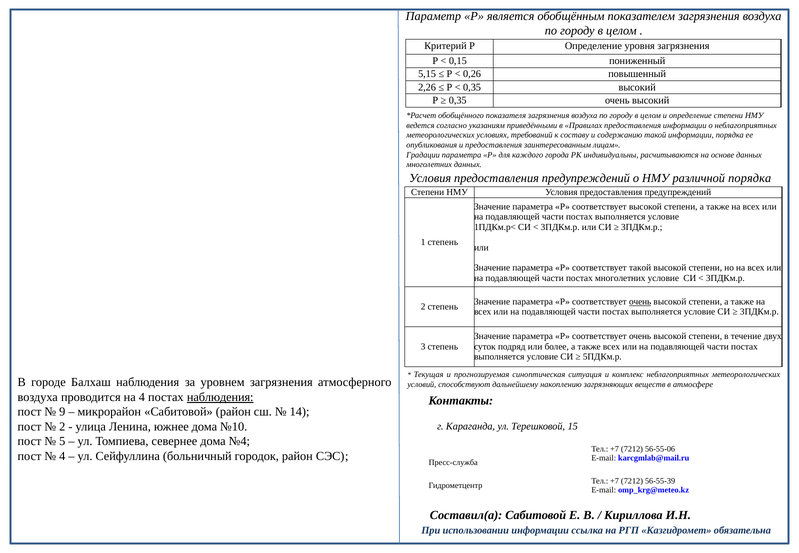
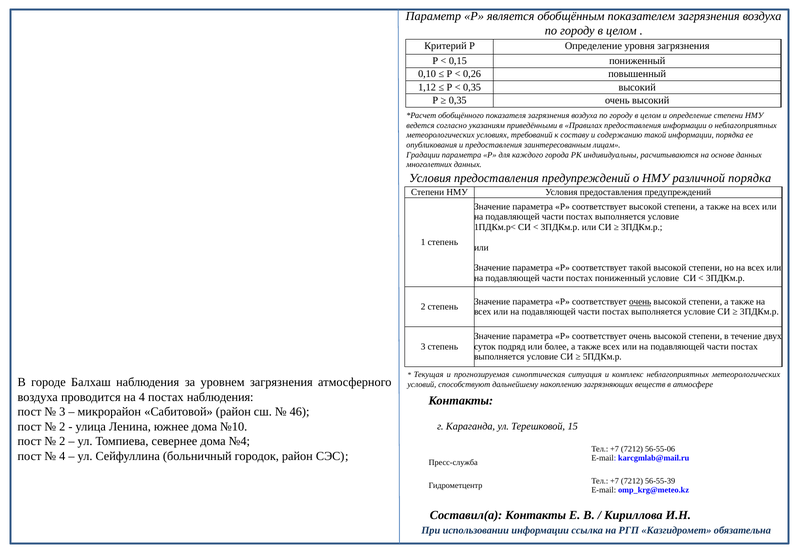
5,15: 5,15 -> 0,10
2,26: 2,26 -> 1,12
постах многолетних: многолетних -> пониженный
наблюдения at (220, 397) underline: present -> none
9 at (62, 412): 9 -> 3
14: 14 -> 46
5 at (62, 441): 5 -> 2
Составил(а Сабитовой: Сабитовой -> Контакты
